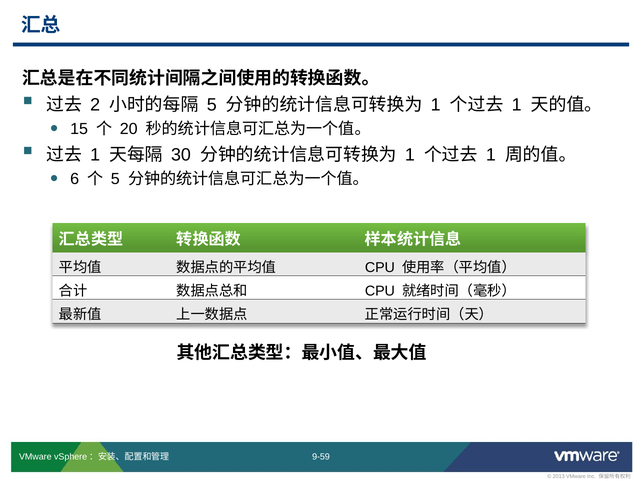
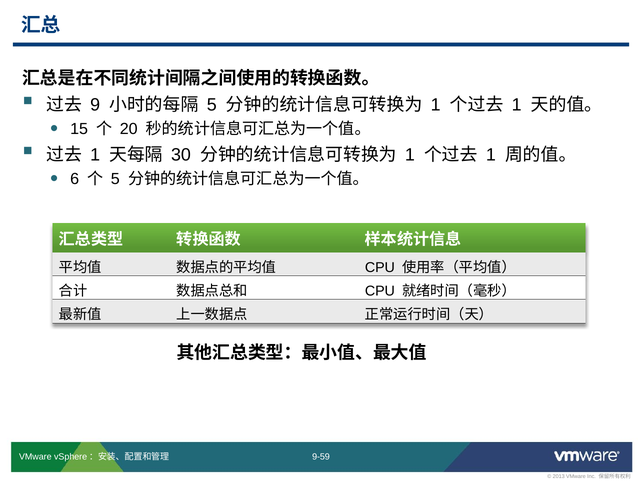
2: 2 -> 9
